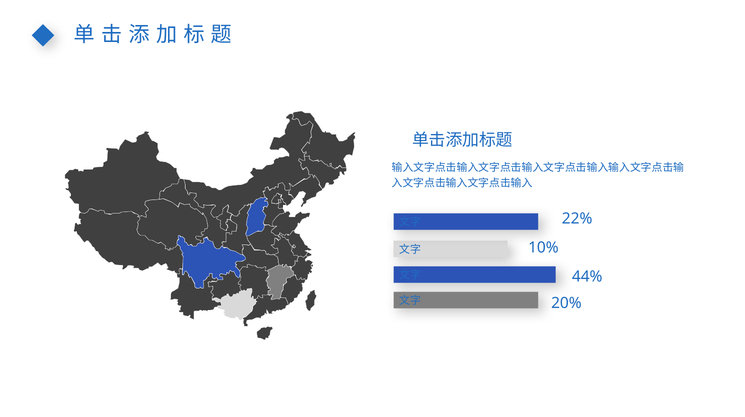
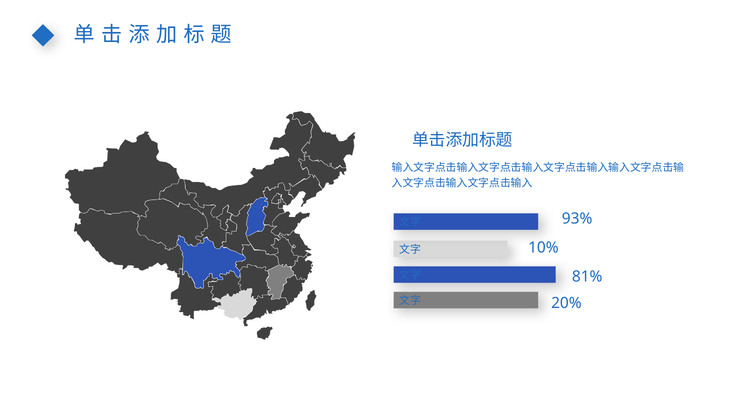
22%: 22% -> 93%
44%: 44% -> 81%
